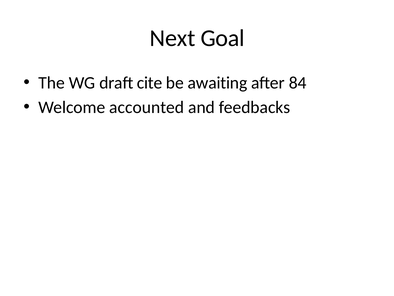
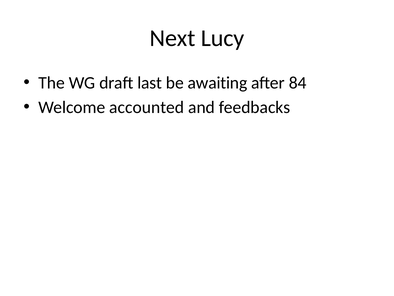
Goal: Goal -> Lucy
cite: cite -> last
